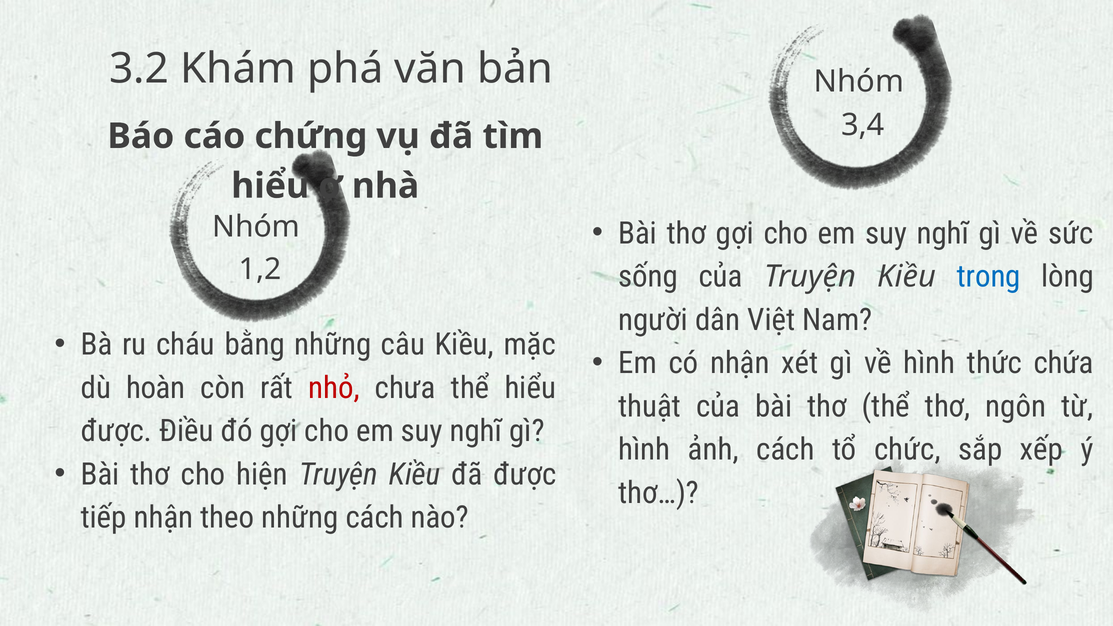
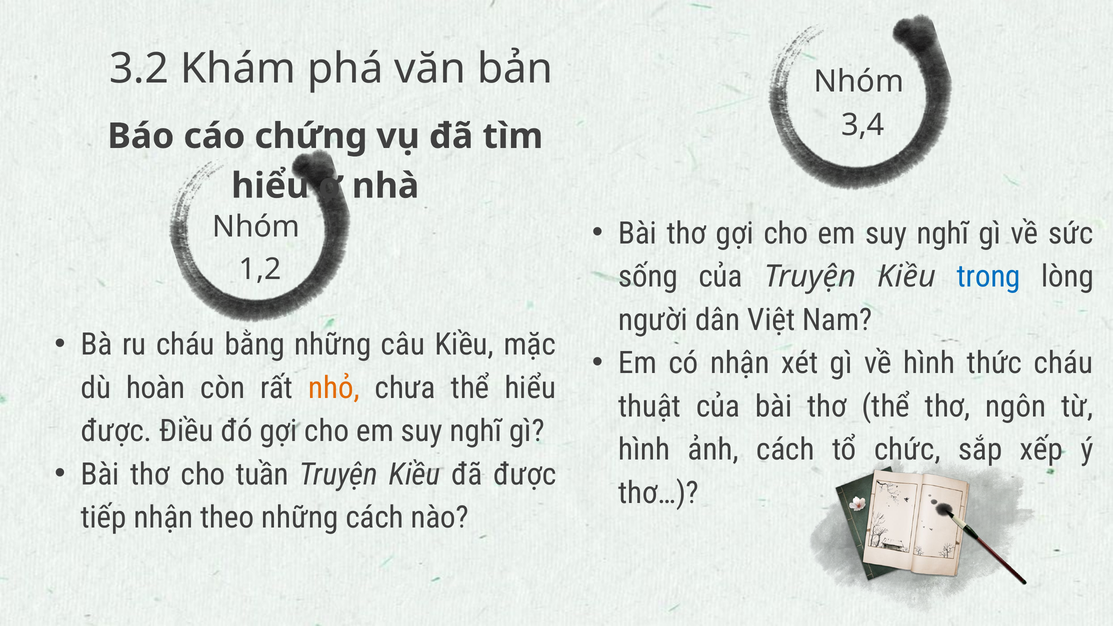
thức chứa: chứa -> cháu
nhỏ colour: red -> orange
hiện: hiện -> tuần
